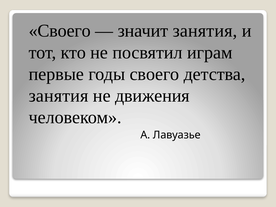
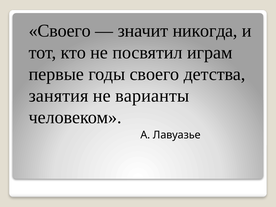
значит занятия: занятия -> никогда
движения: движения -> варианты
